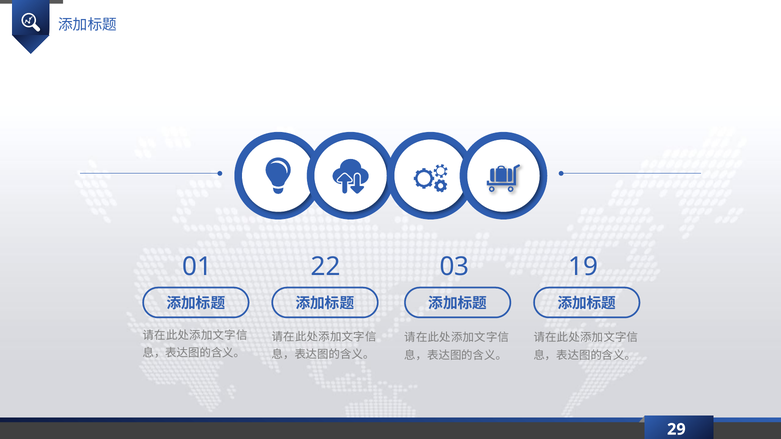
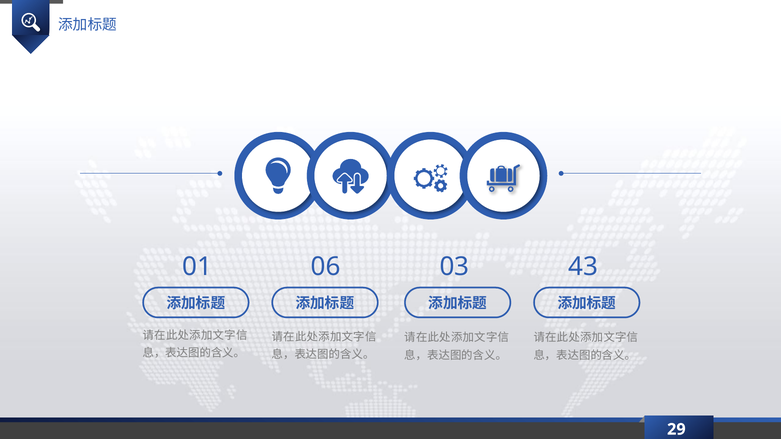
22: 22 -> 06
19: 19 -> 43
